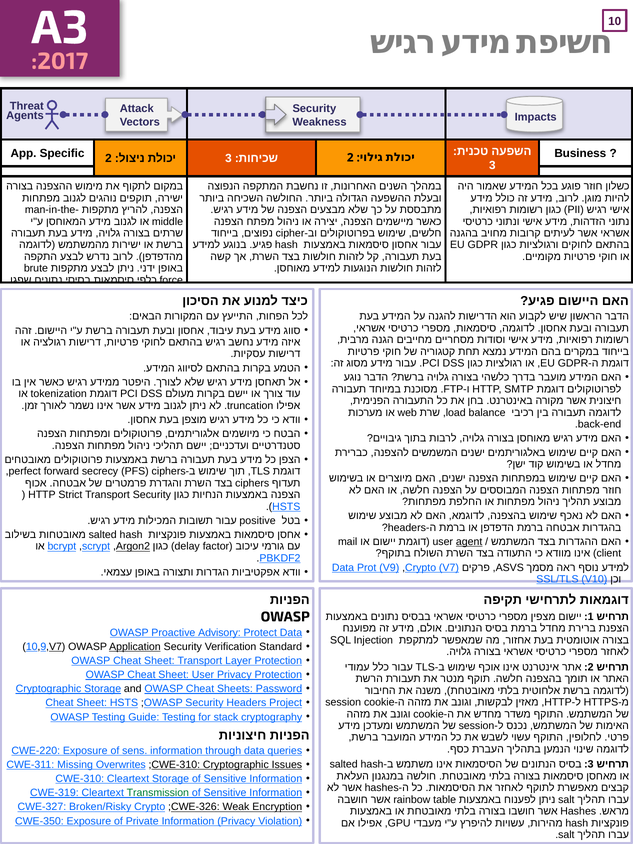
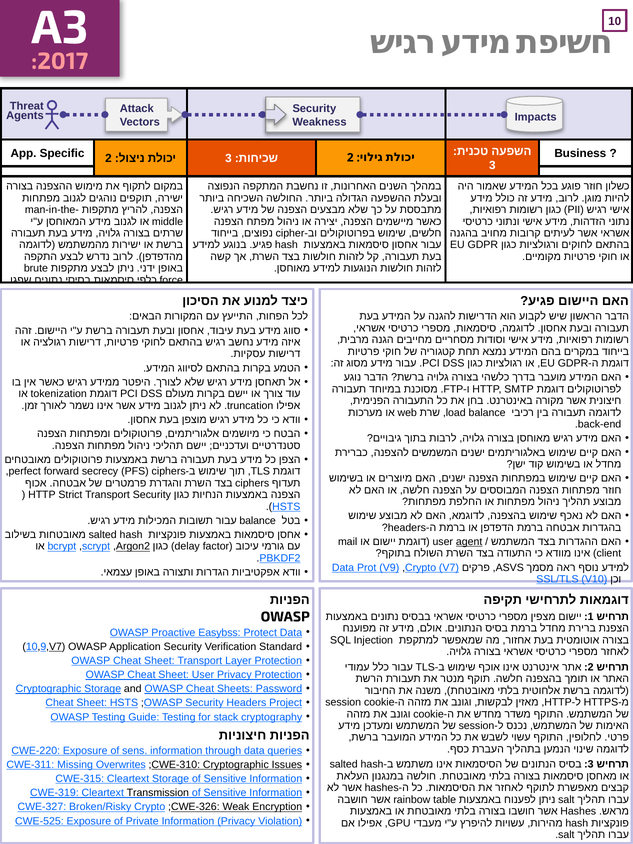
positive at (258, 521): positive -> balance
Advisory: Advisory -> Easybss
Application underline: present -> none
CWE-310 at (80, 779): CWE-310 -> CWE-315
Transmission colour: green -> black
CWE-350: CWE-350 -> CWE-525
